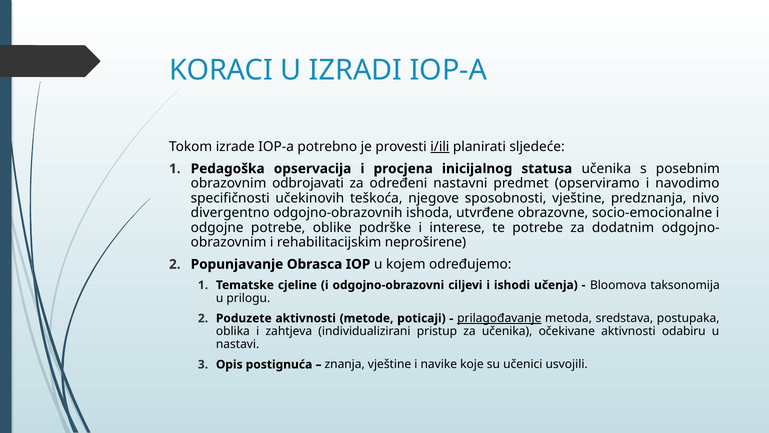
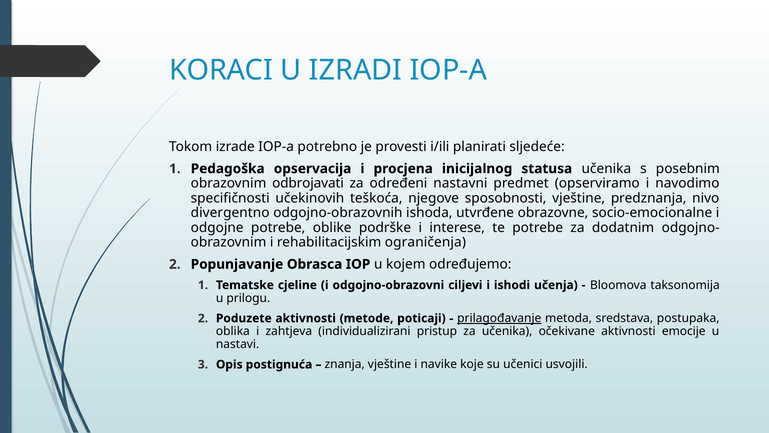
i/ili underline: present -> none
neproširene: neproširene -> ograničenja
odabiru: odabiru -> emocije
